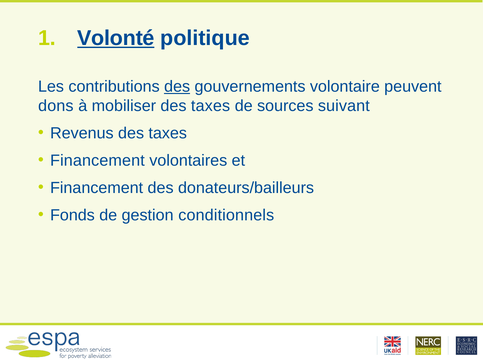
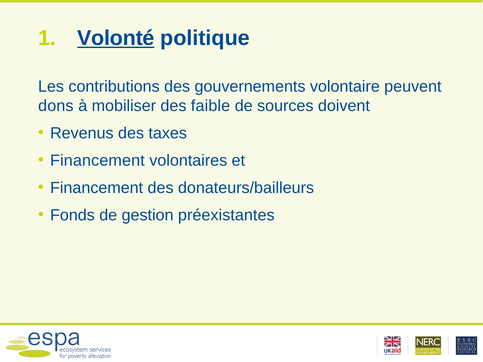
des at (177, 87) underline: present -> none
mobiliser des taxes: taxes -> faible
suivant: suivant -> doivent
conditionnels: conditionnels -> préexistantes
